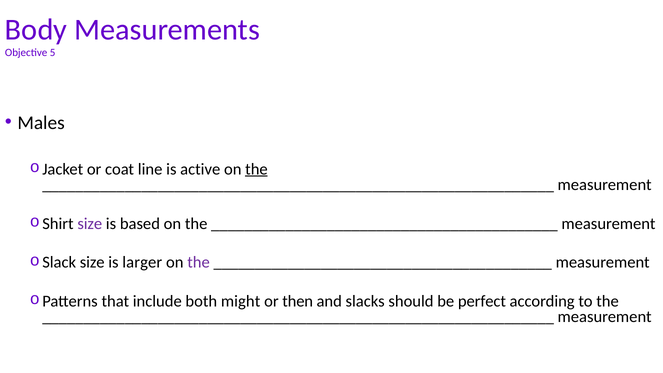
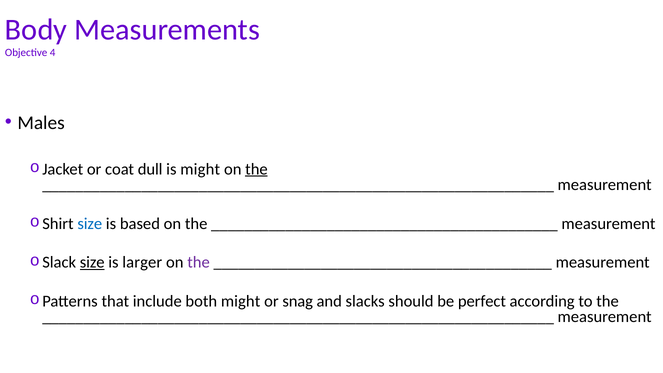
5: 5 -> 4
line: line -> dull
is active: active -> might
size at (90, 224) colour: purple -> blue
size at (92, 262) underline: none -> present
then: then -> snag
